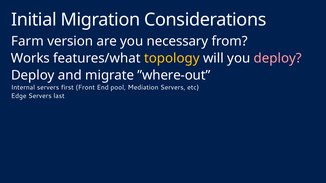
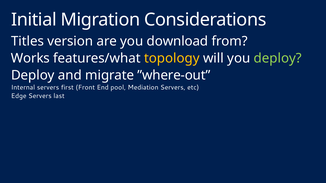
Farm: Farm -> Titles
necessary: necessary -> download
deploy at (278, 58) colour: pink -> light green
